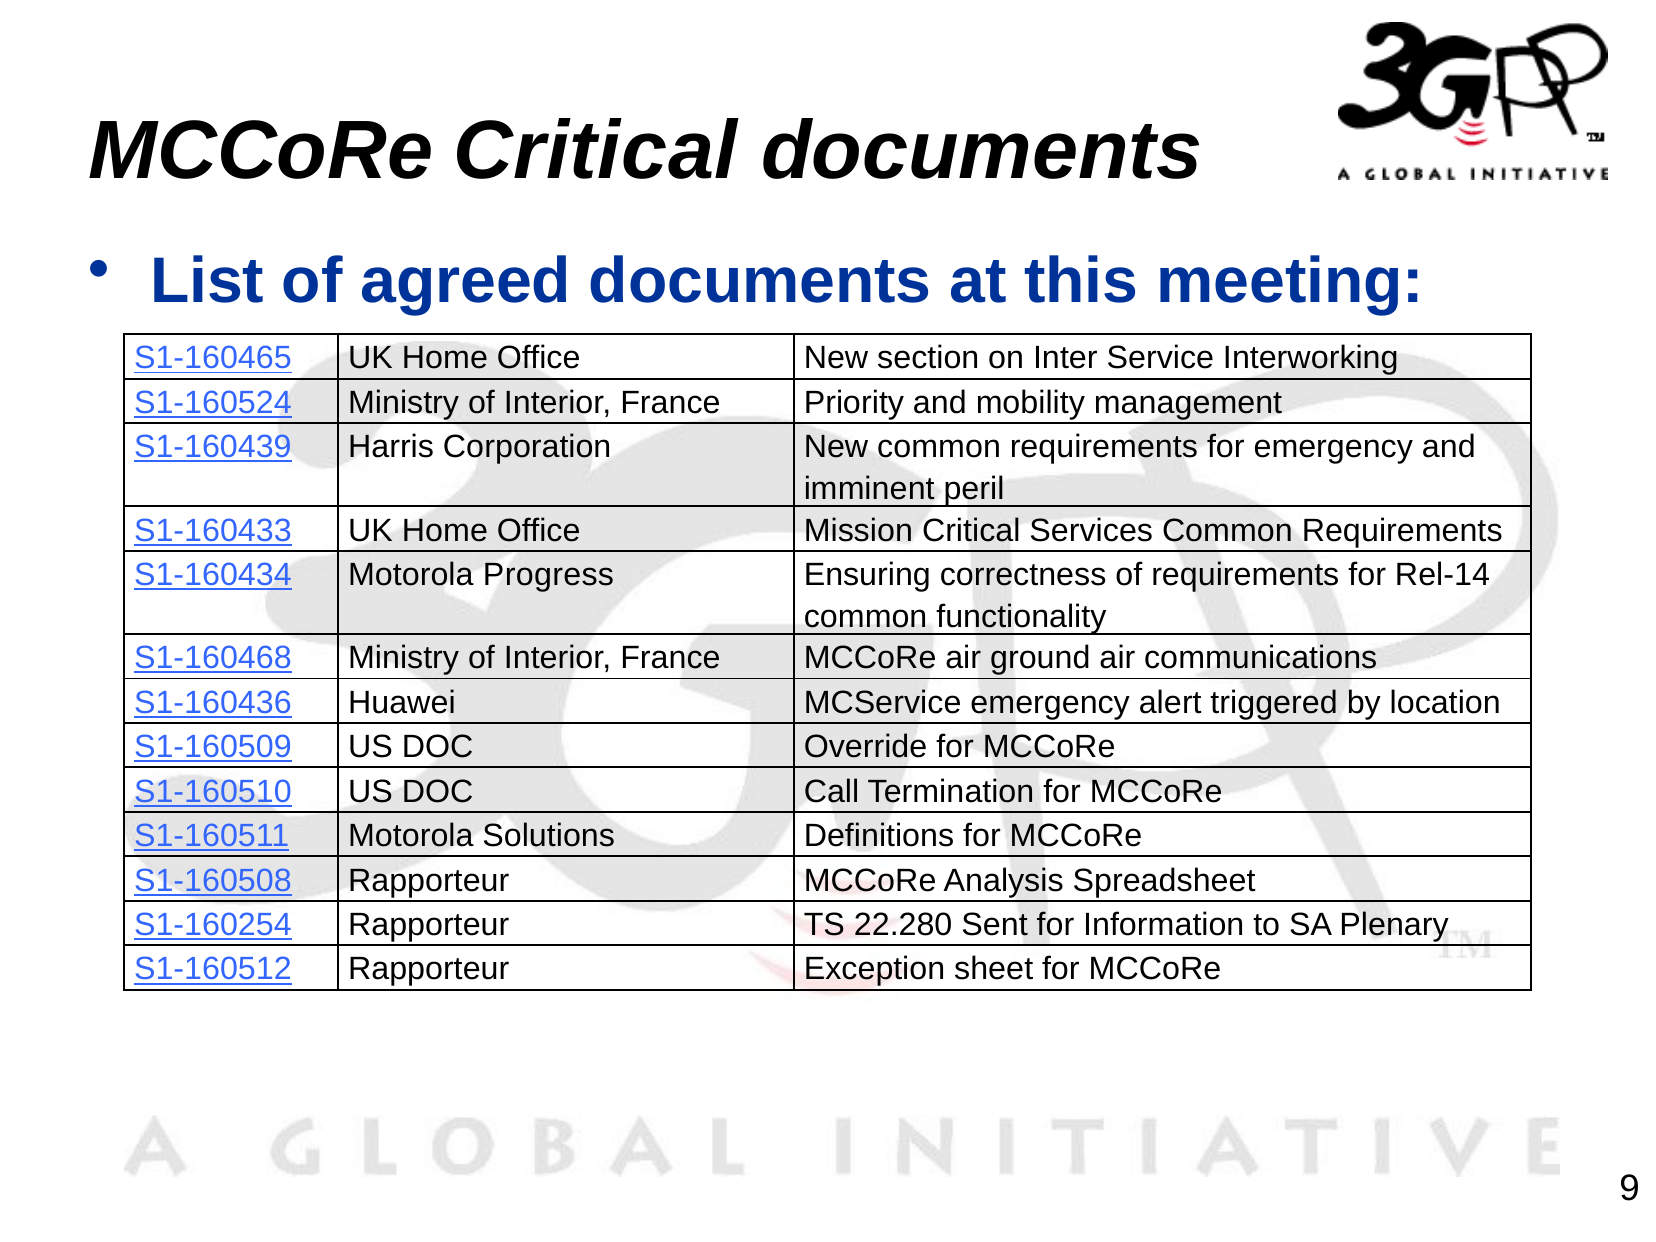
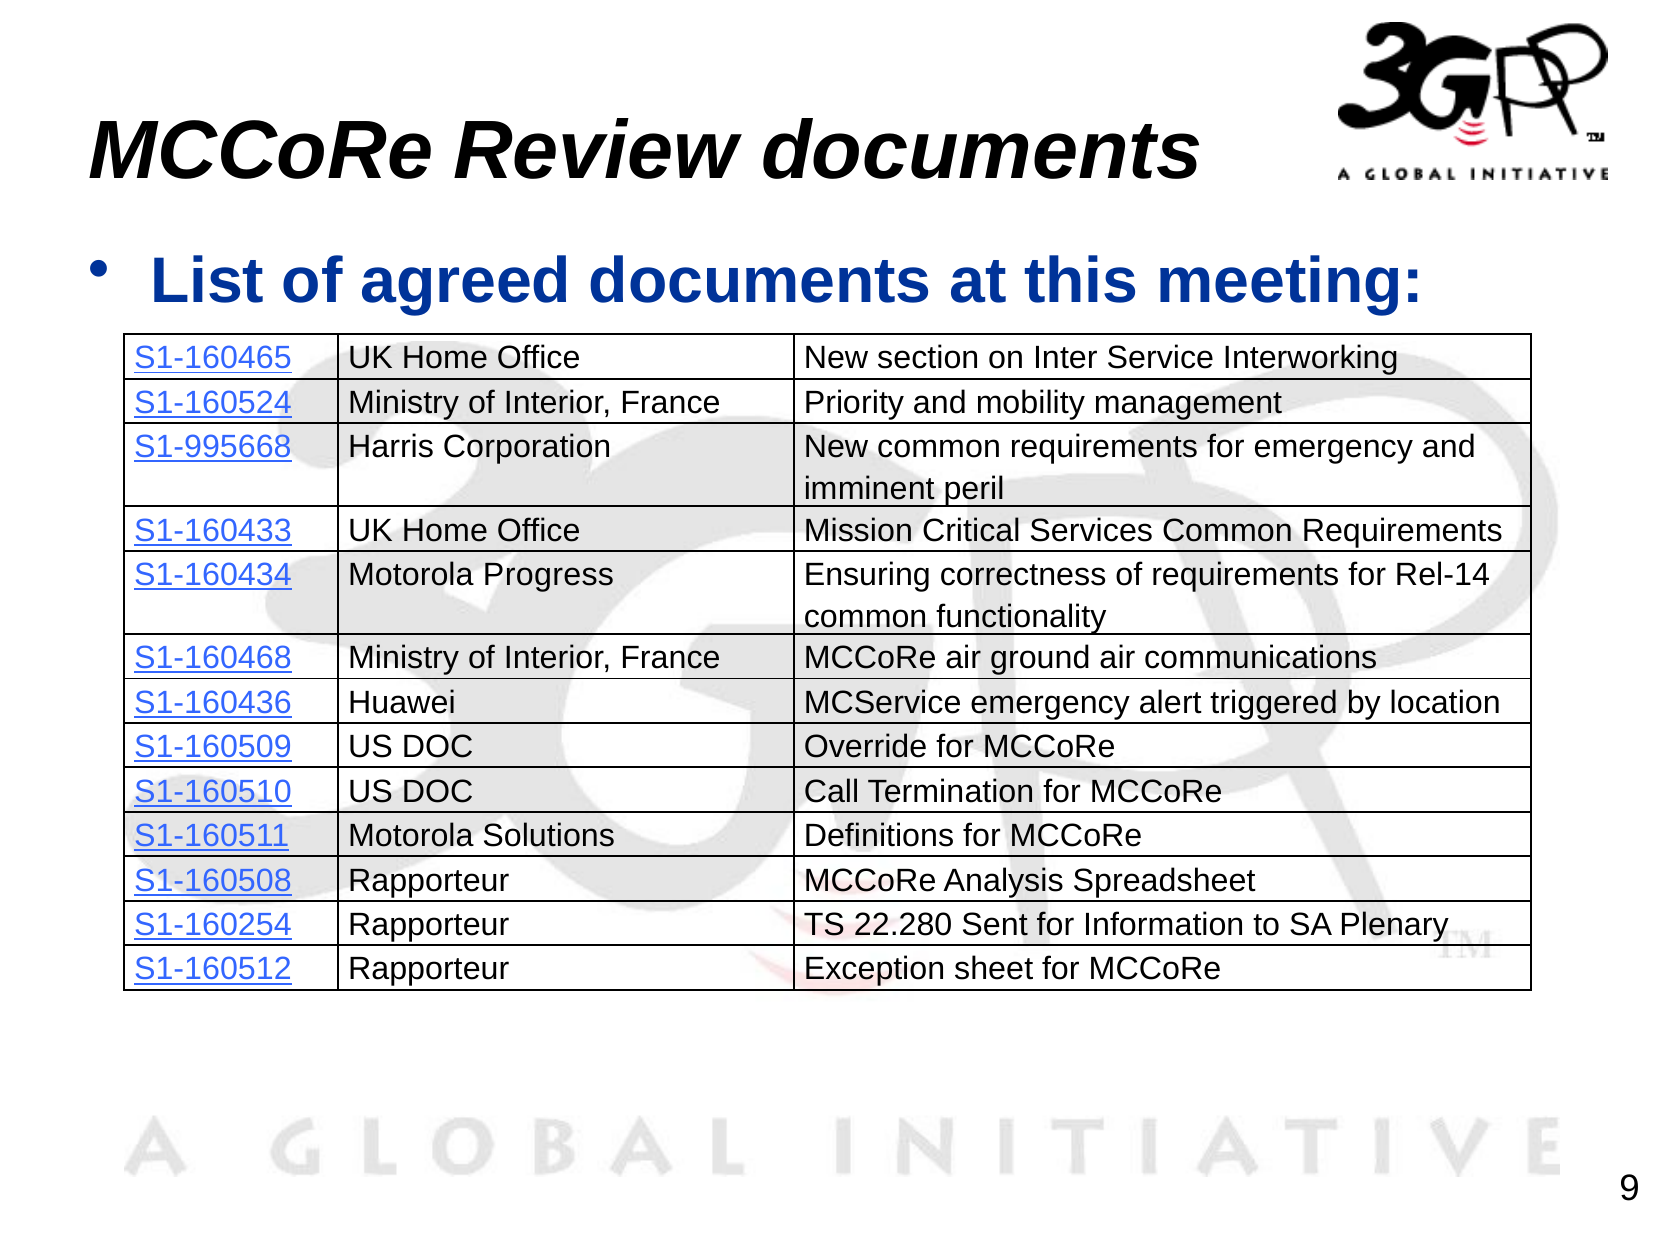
MCCoRe Critical: Critical -> Review
S1-160439: S1-160439 -> S1-995668
